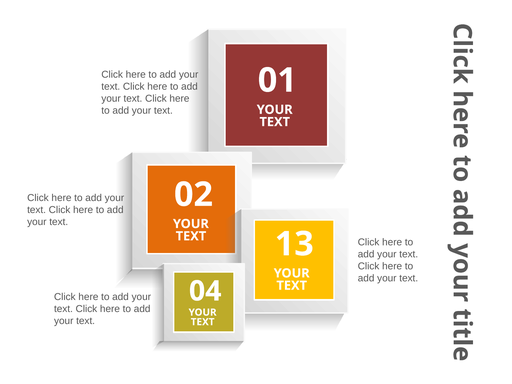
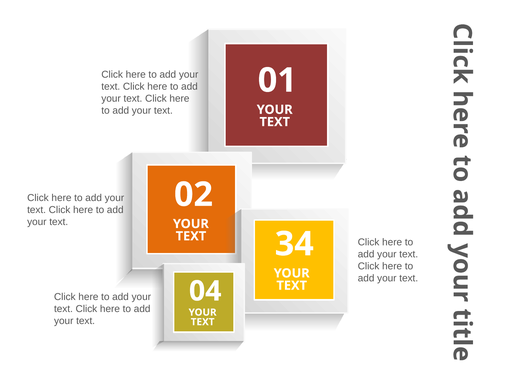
13: 13 -> 34
